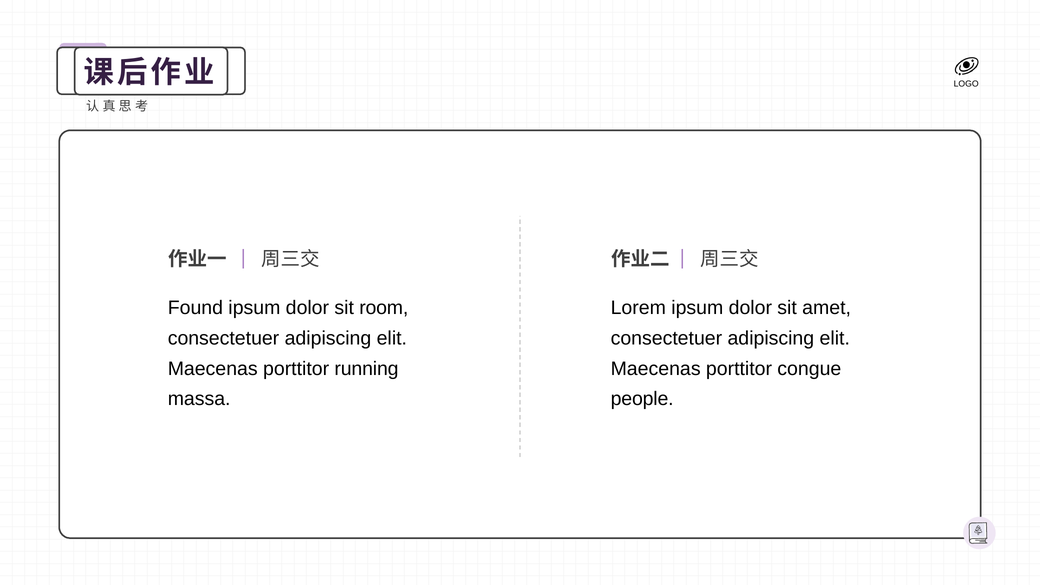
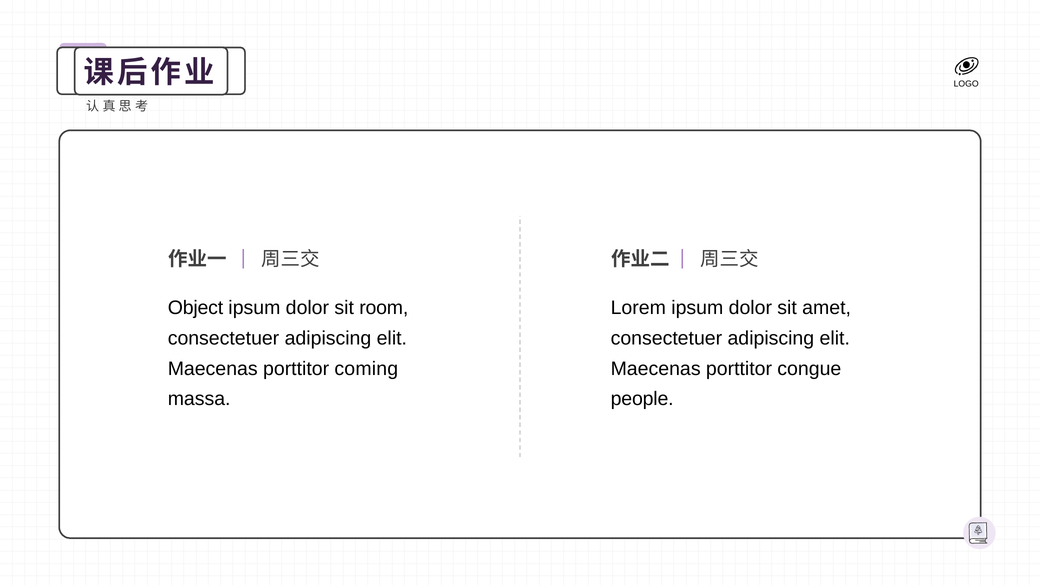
Found: Found -> Object
running: running -> coming
